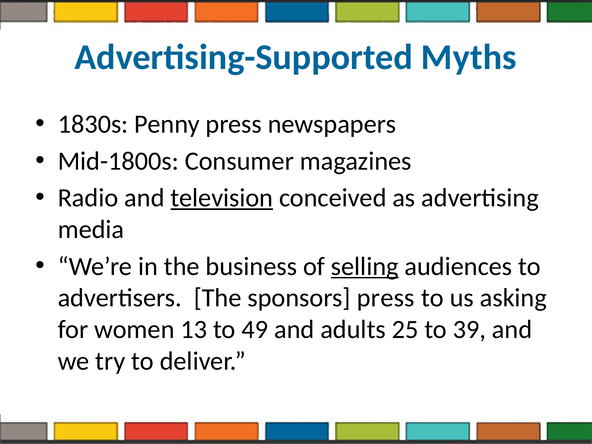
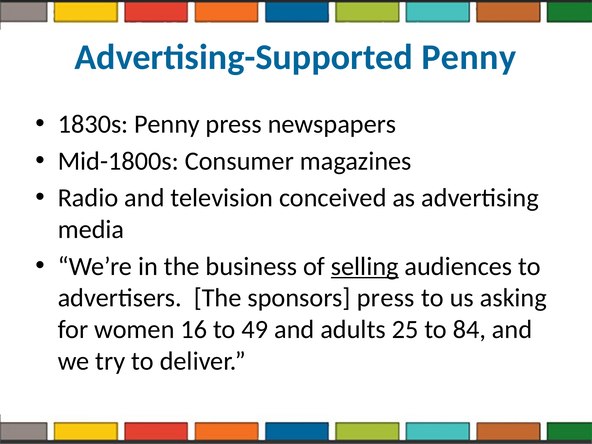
Advertising-Supported Myths: Myths -> Penny
television underline: present -> none
13: 13 -> 16
39: 39 -> 84
